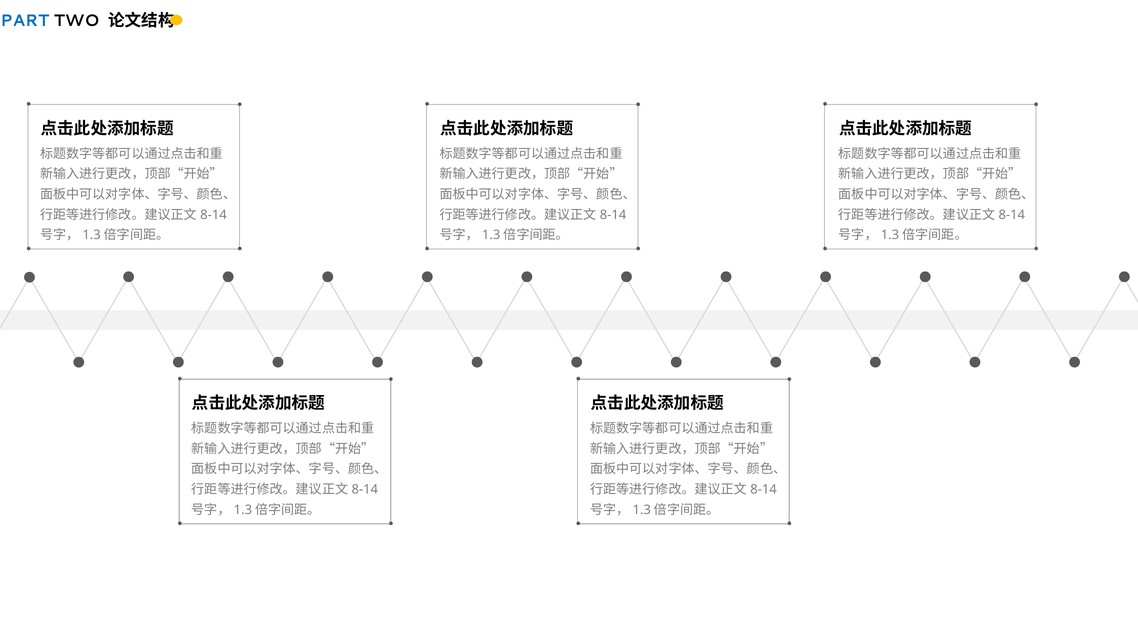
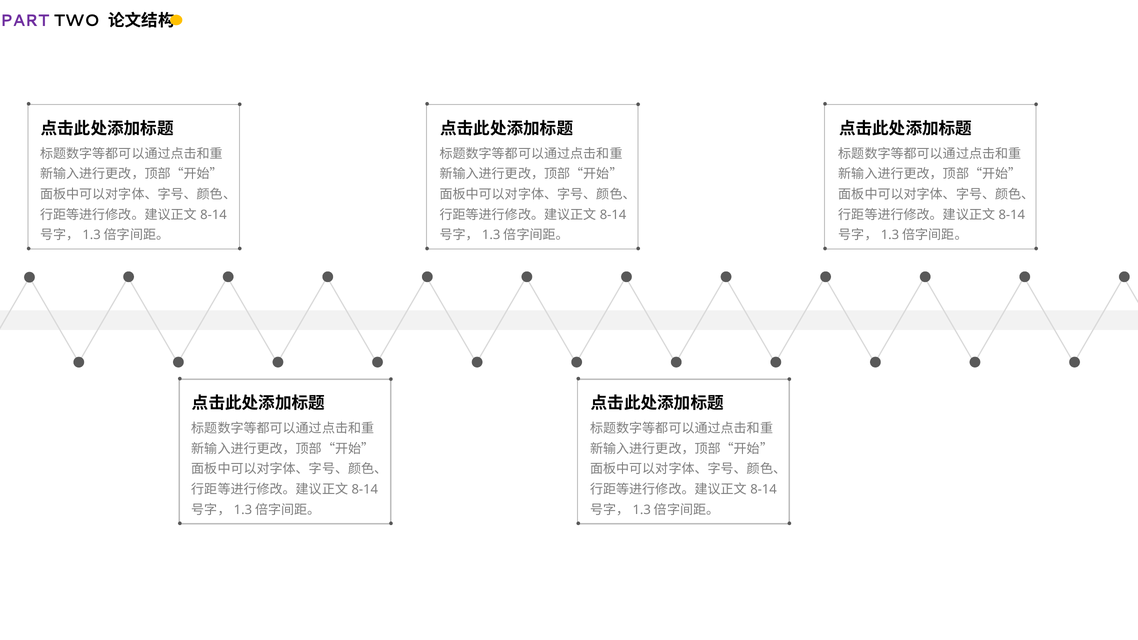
PART colour: blue -> purple
